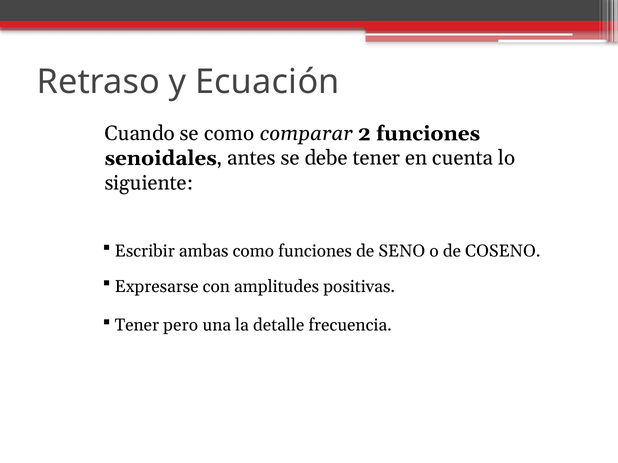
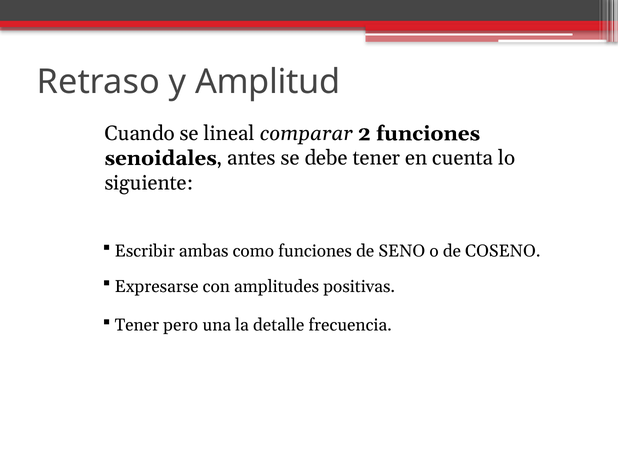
Ecuación: Ecuación -> Amplitud
se como: como -> lineal
